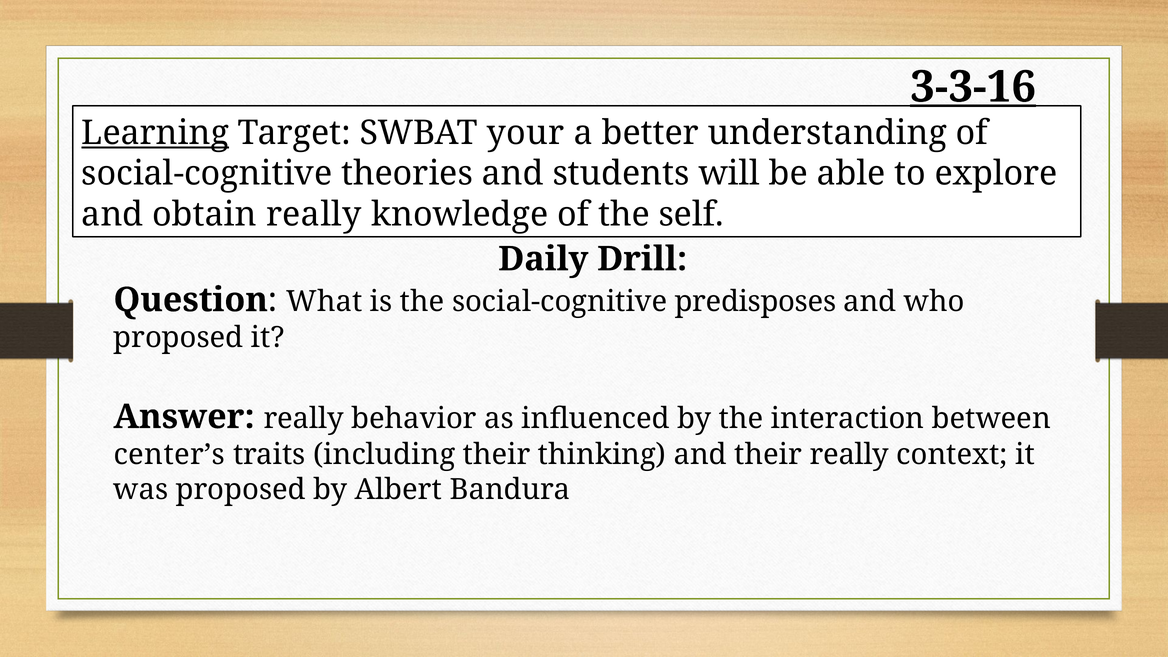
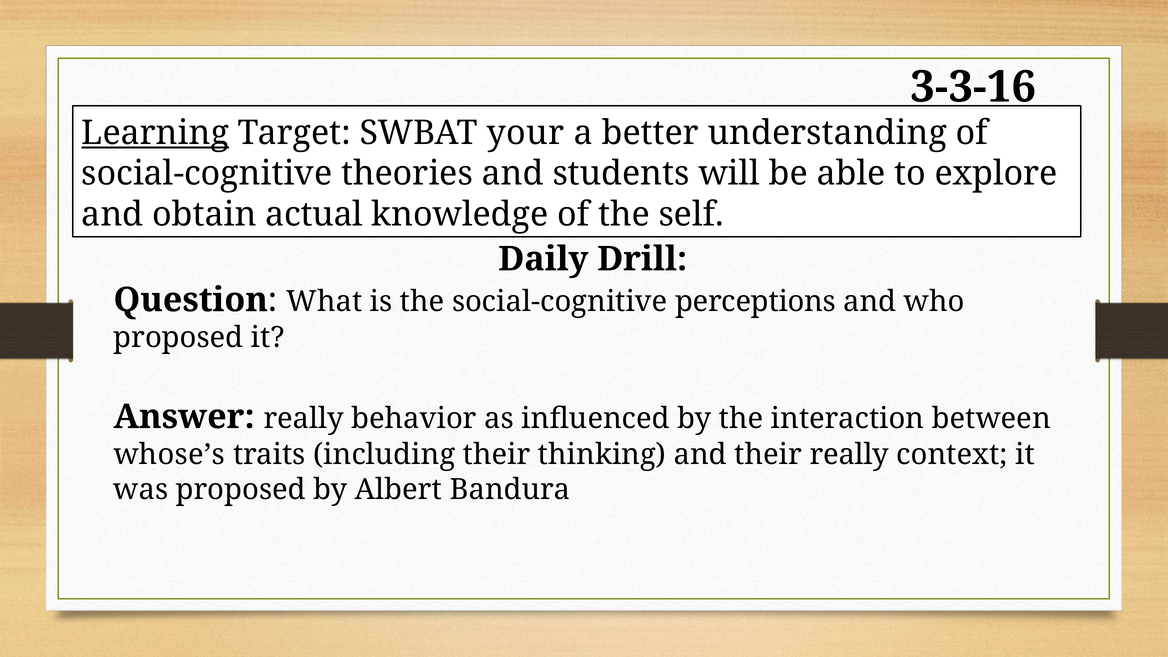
3-3-16 underline: present -> none
obtain really: really -> actual
predisposes: predisposes -> perceptions
center’s: center’s -> whose’s
